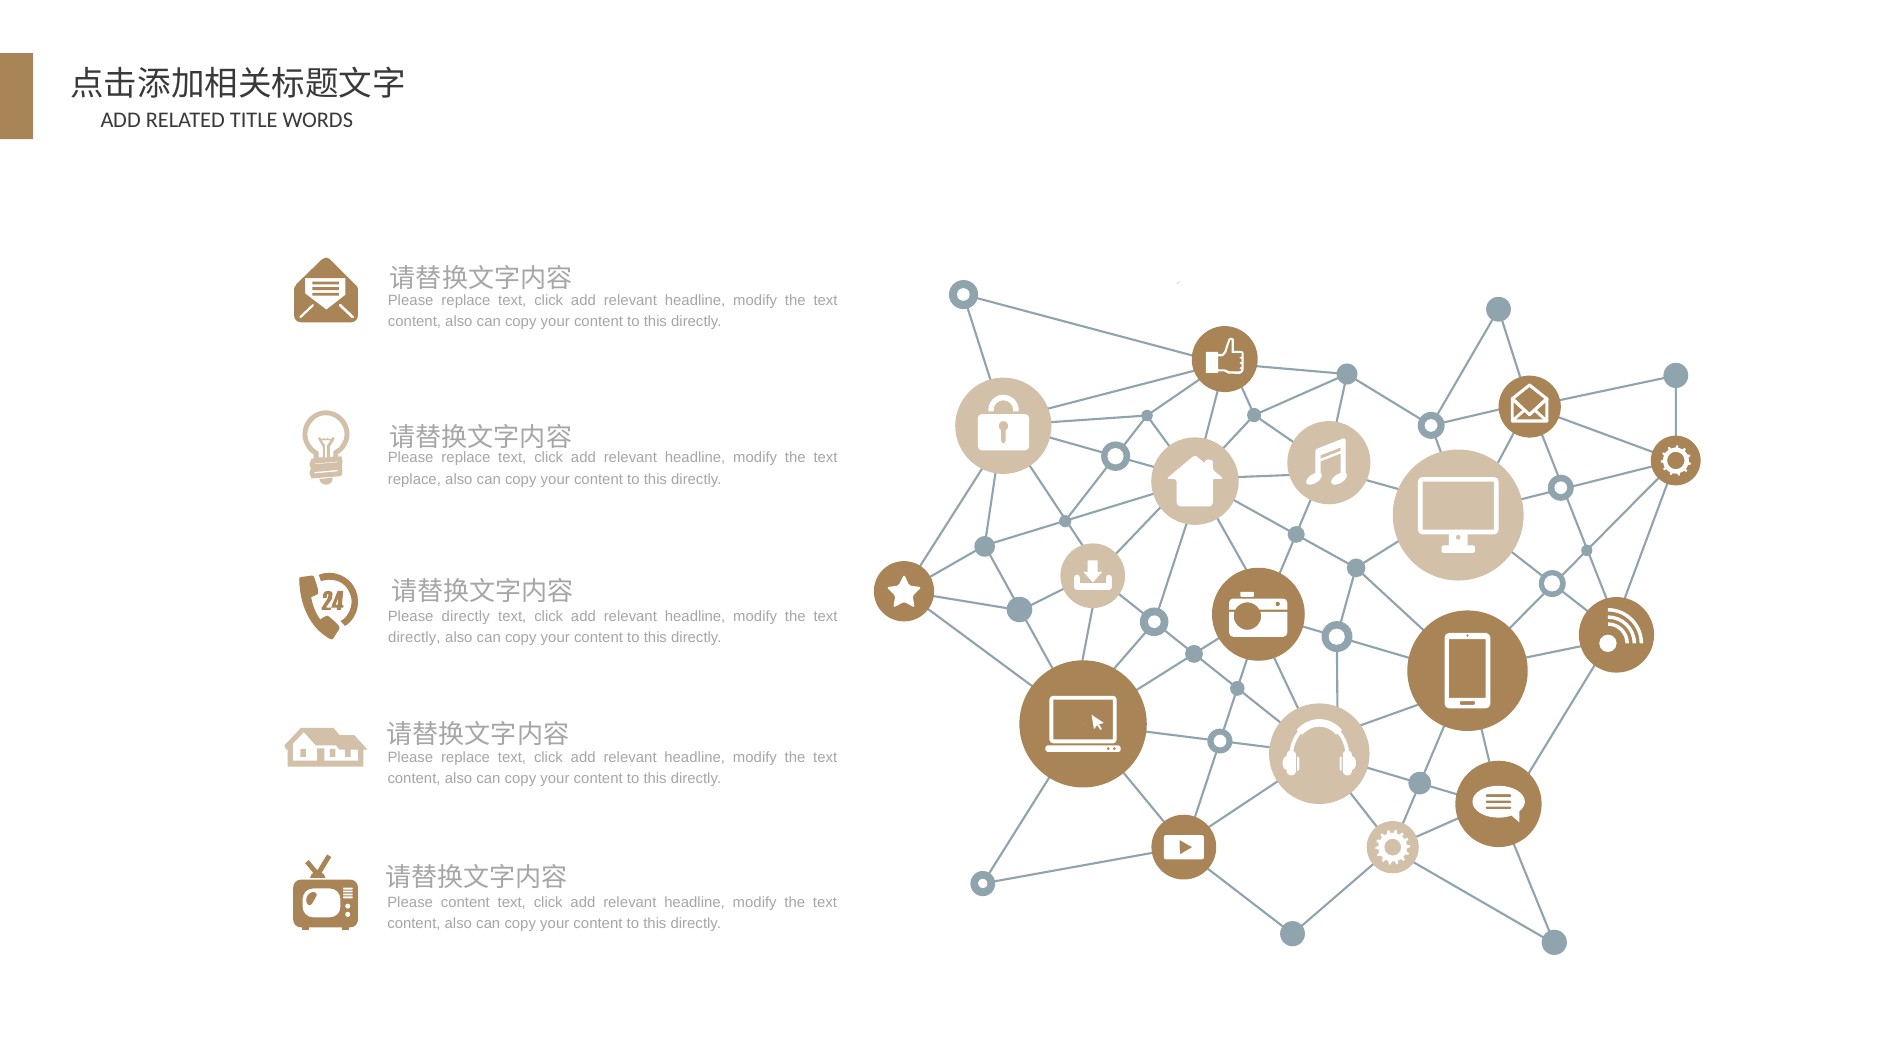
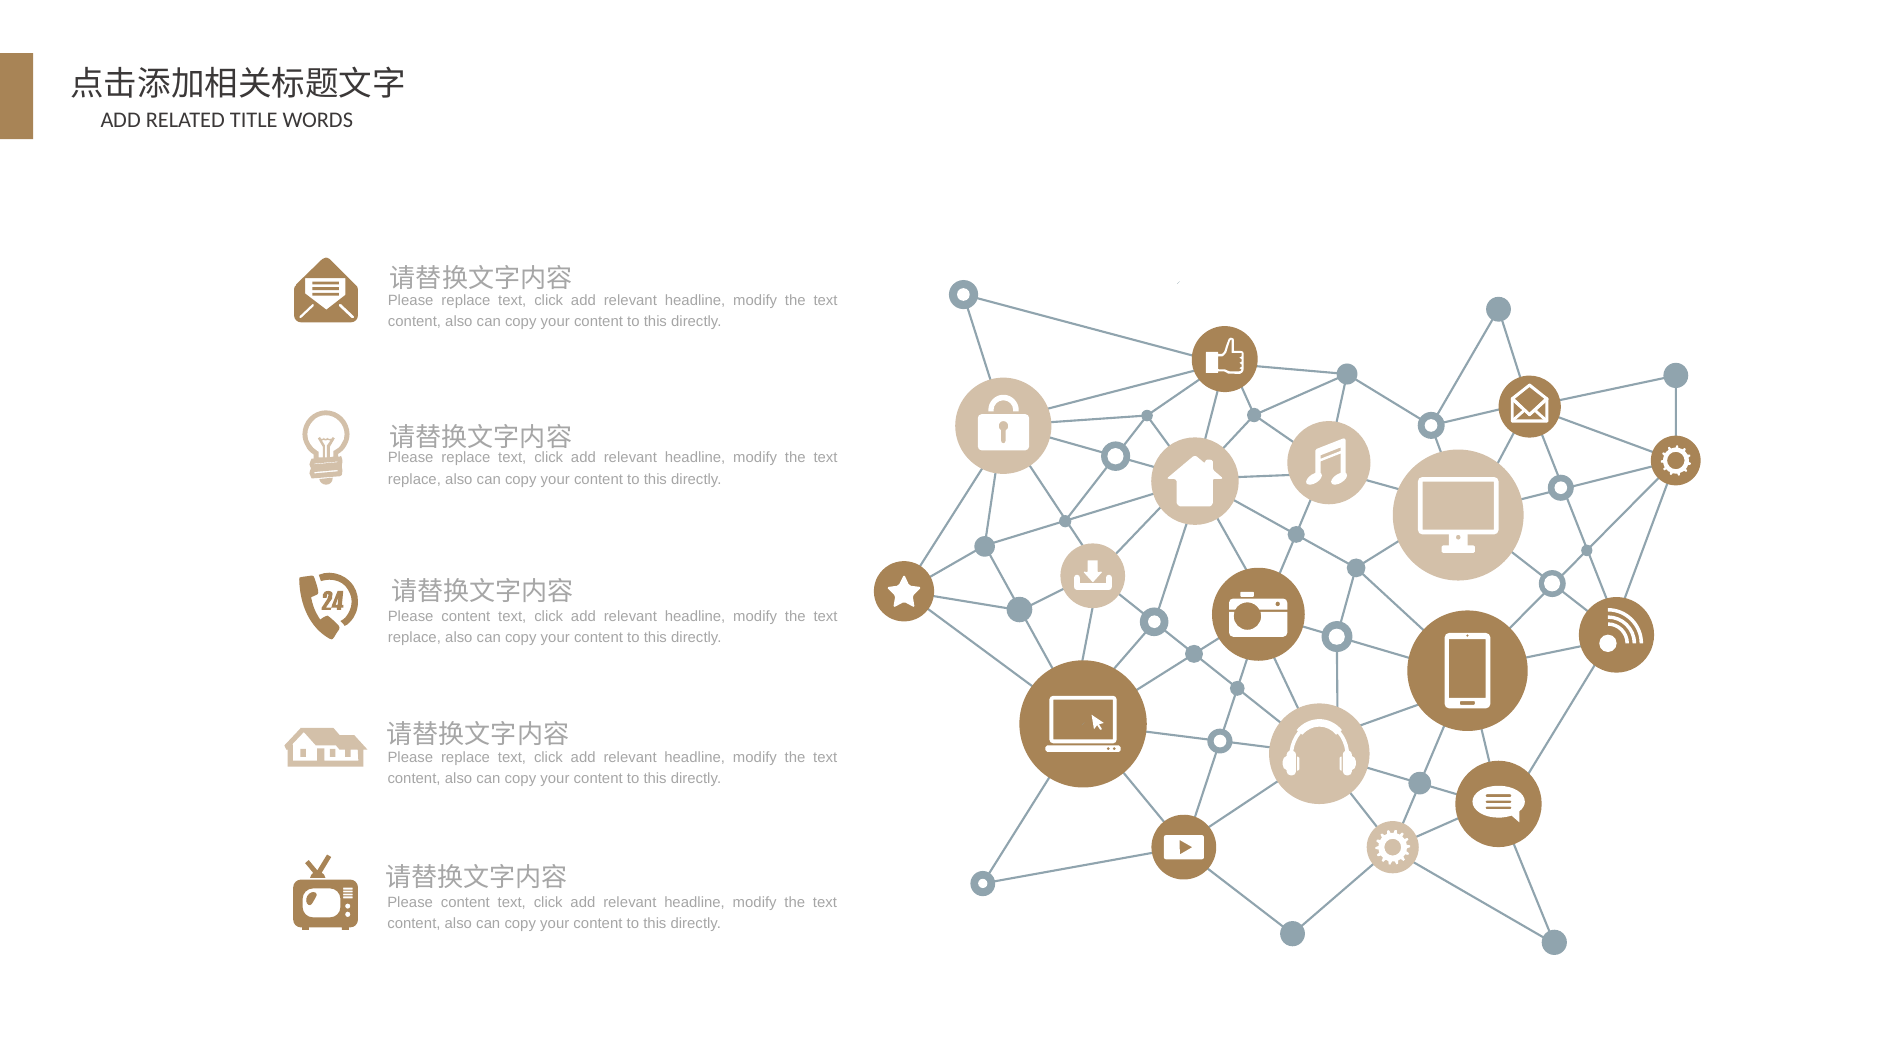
directly at (466, 617): directly -> content
directly at (414, 638): directly -> replace
